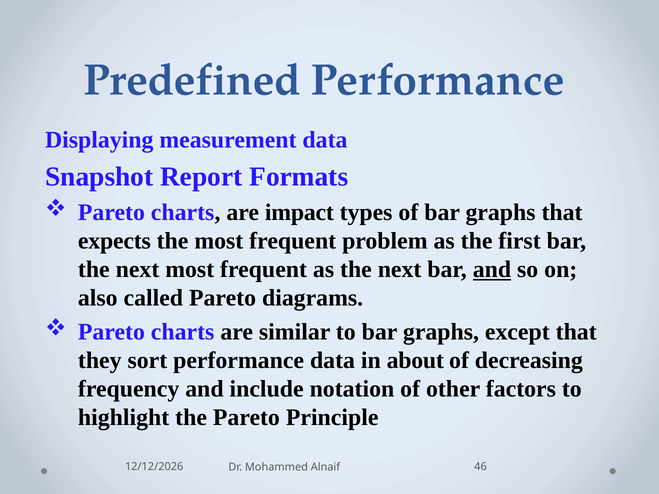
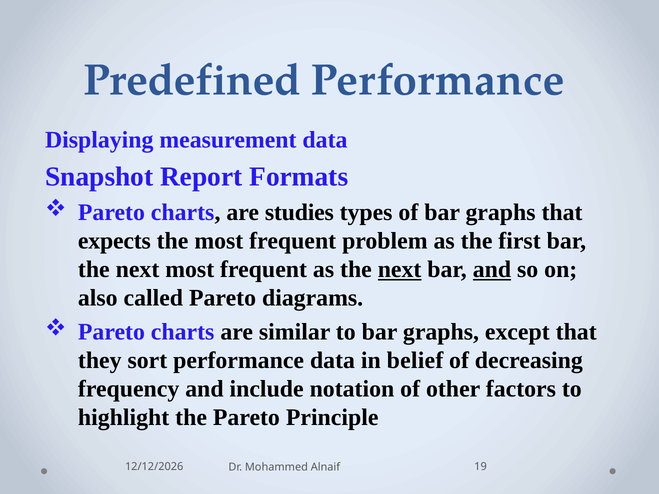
impact: impact -> studies
next at (400, 270) underline: none -> present
about: about -> belief
46: 46 -> 19
